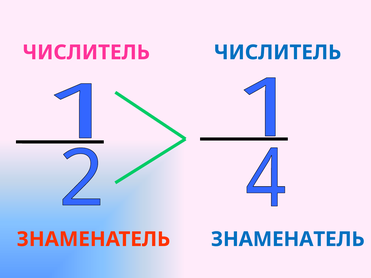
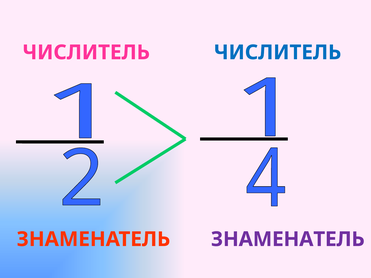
ЗНАМЕНАТЕЛЬ at (288, 239) colour: blue -> purple
